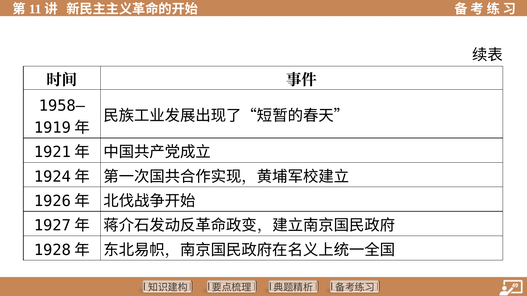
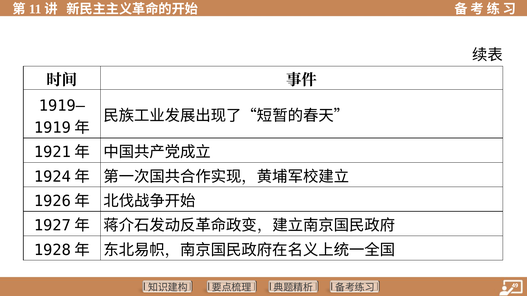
1958—: 1958— -> 1919—
